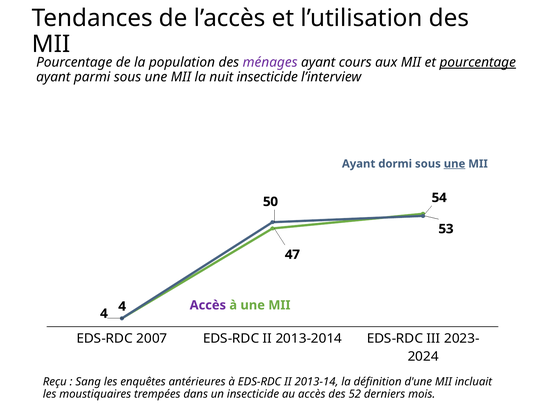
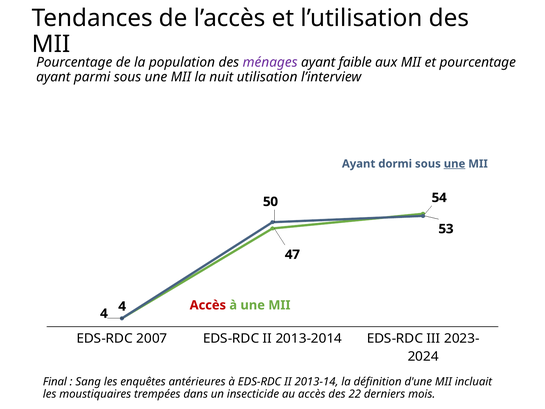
cours: cours -> faible
pourcentage at (478, 62) underline: present -> none
nuit insecticide: insecticide -> utilisation
Accès at (208, 305) colour: purple -> red
Reçu: Reçu -> Final
52: 52 -> 22
